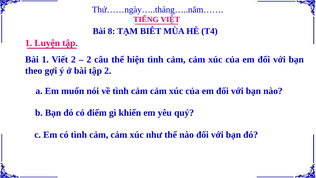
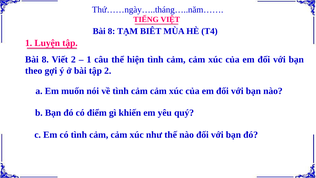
1 at (45, 59): 1 -> 8
2 at (89, 59): 2 -> 1
